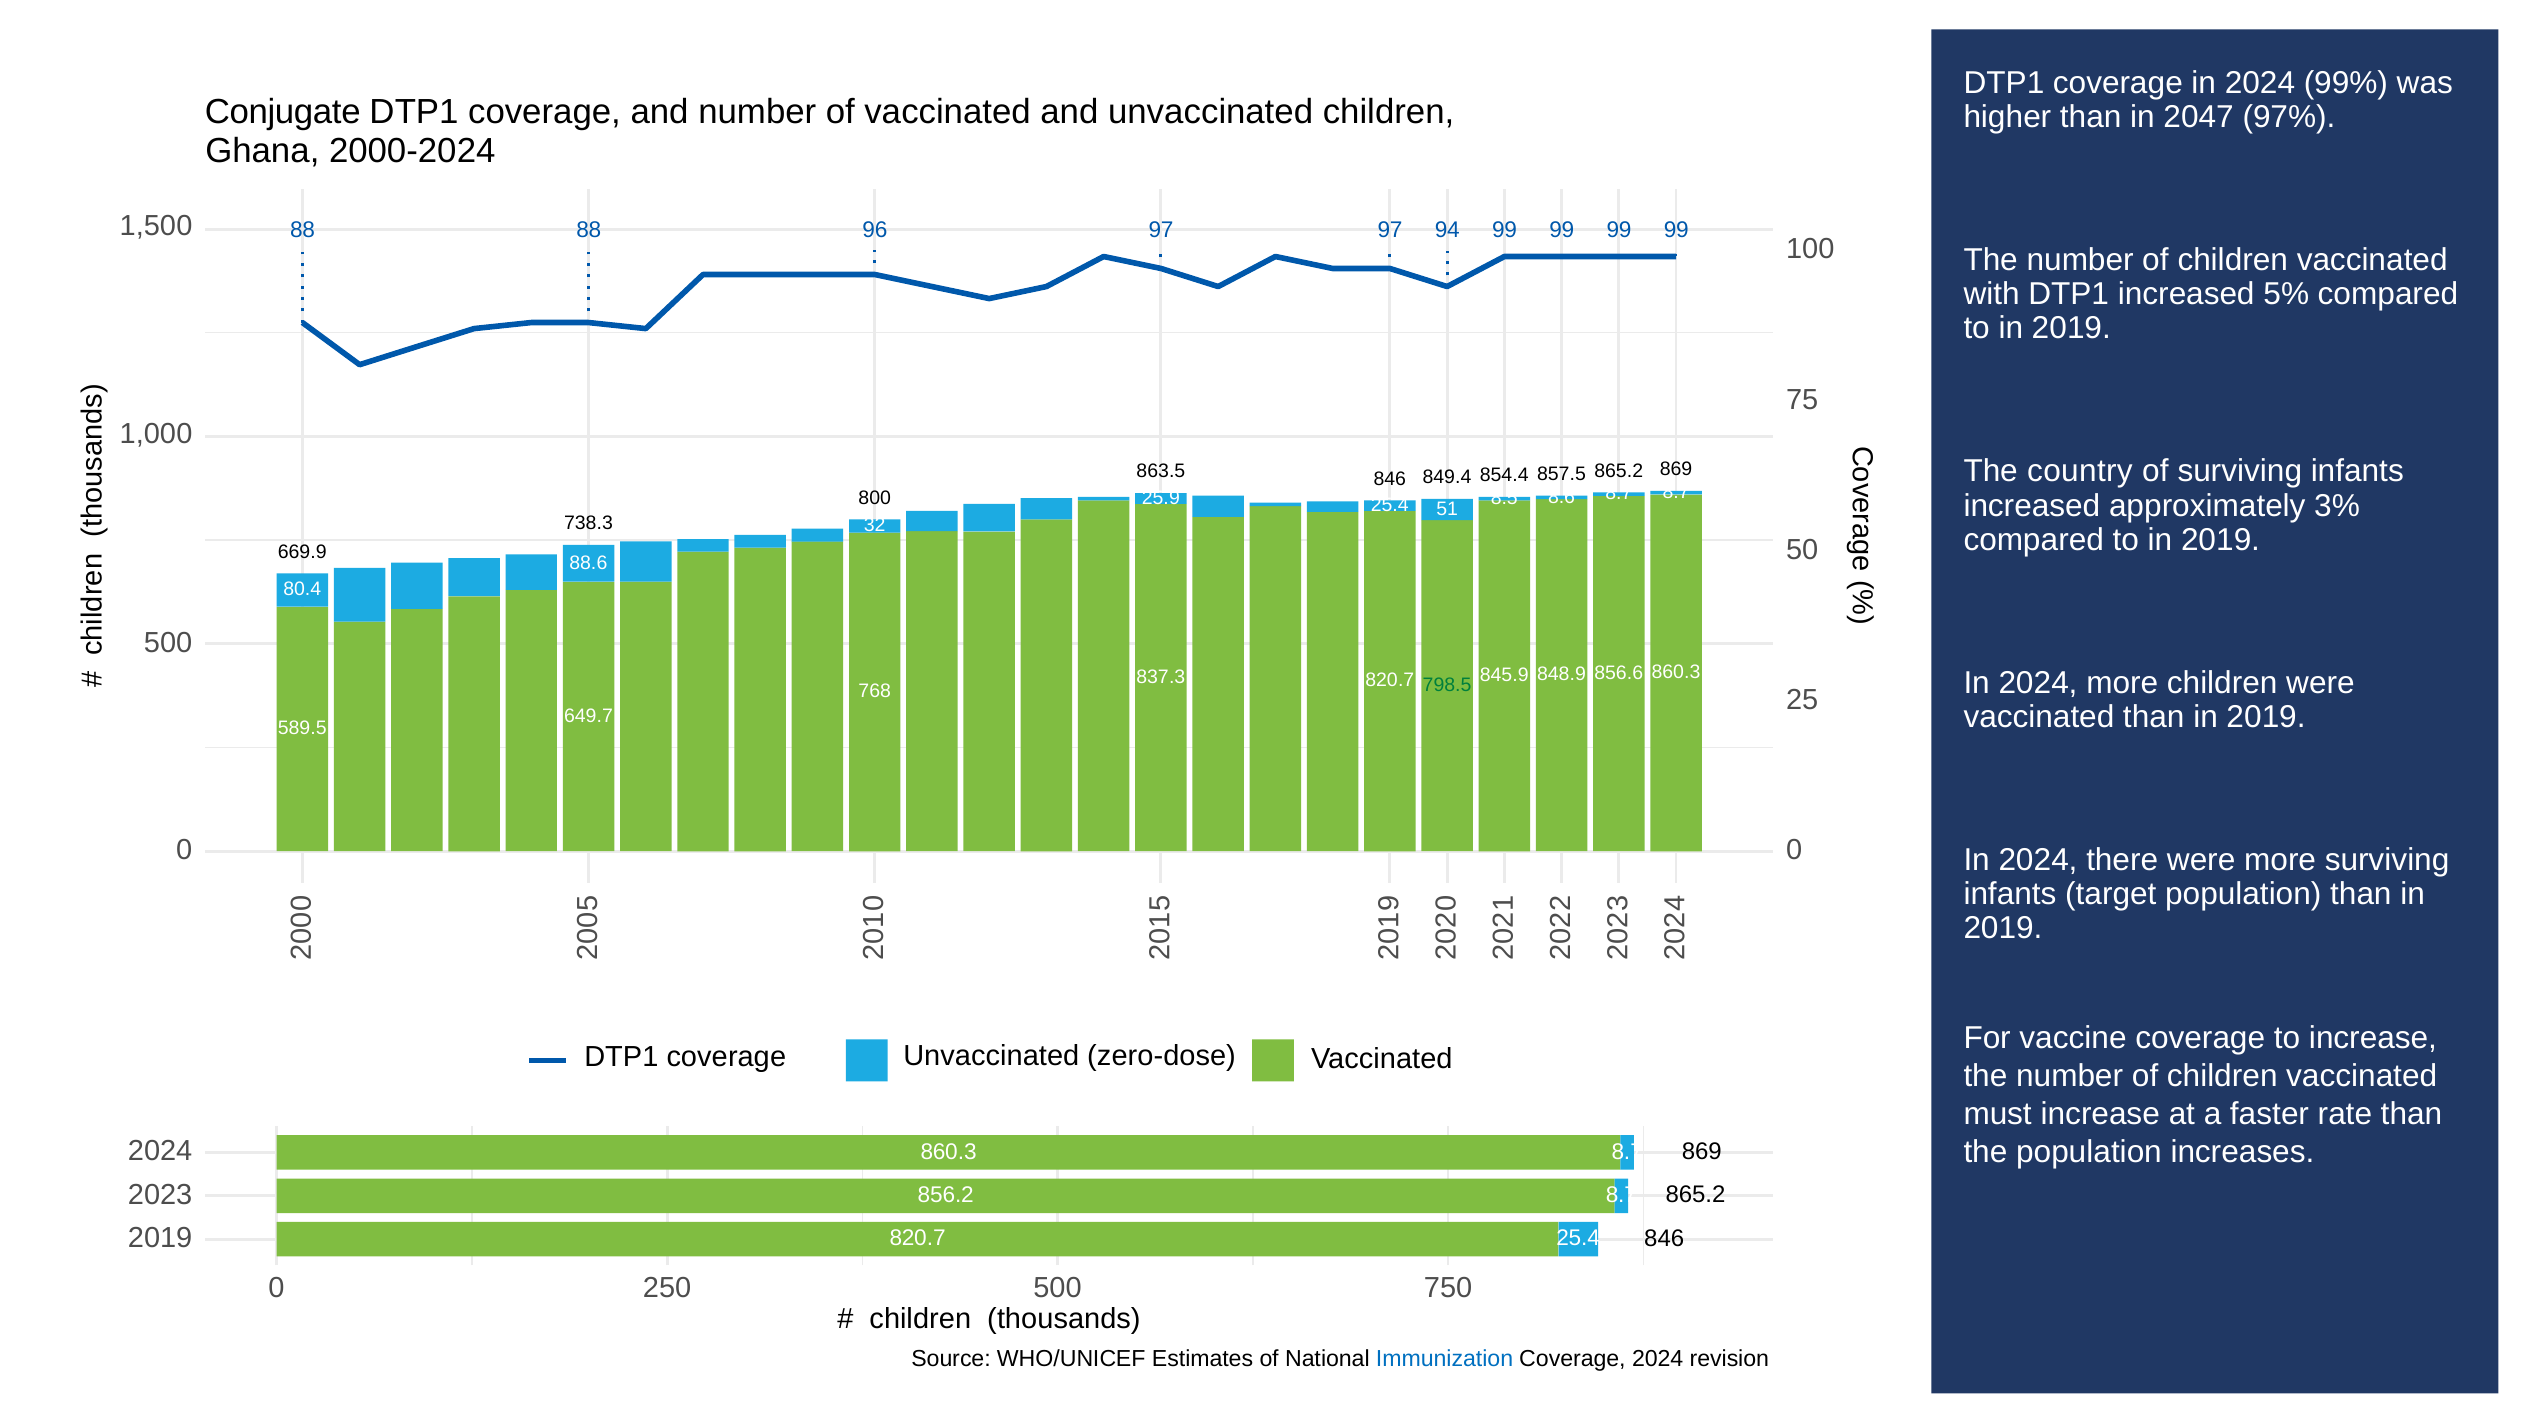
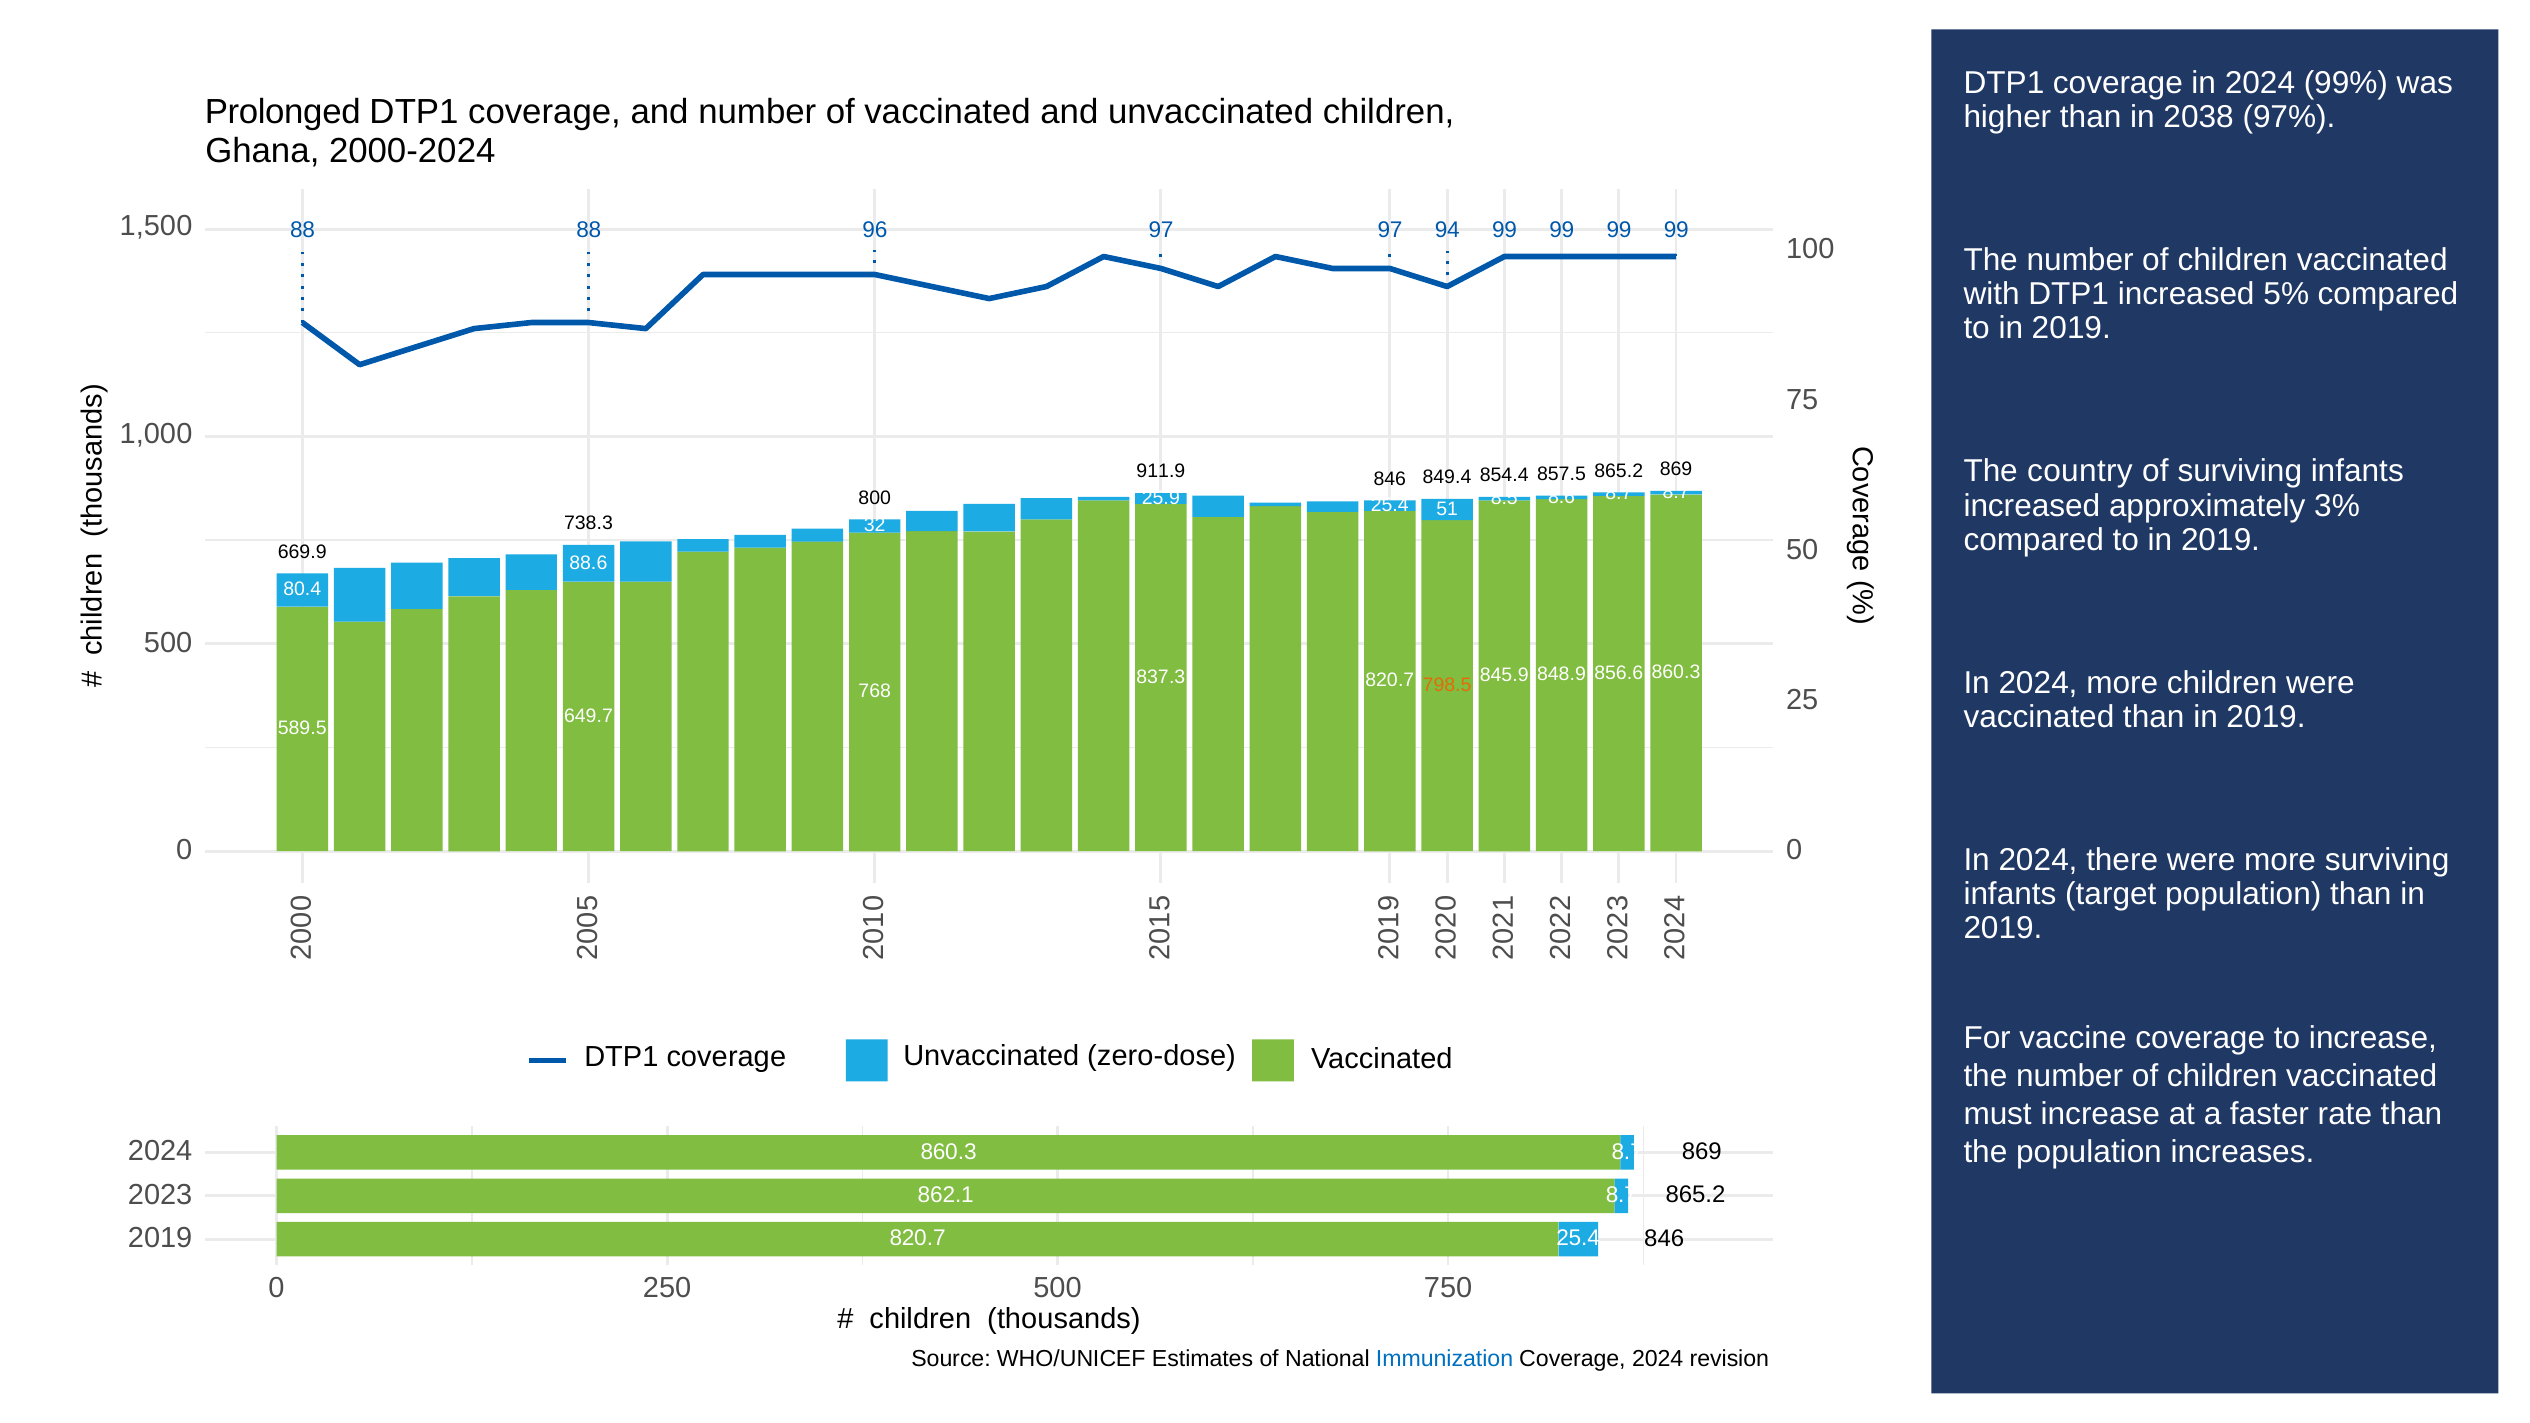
Conjugate: Conjugate -> Prolonged
2047: 2047 -> 2038
863.5: 863.5 -> 911.9
798.5 colour: green -> orange
856.2: 856.2 -> 862.1
